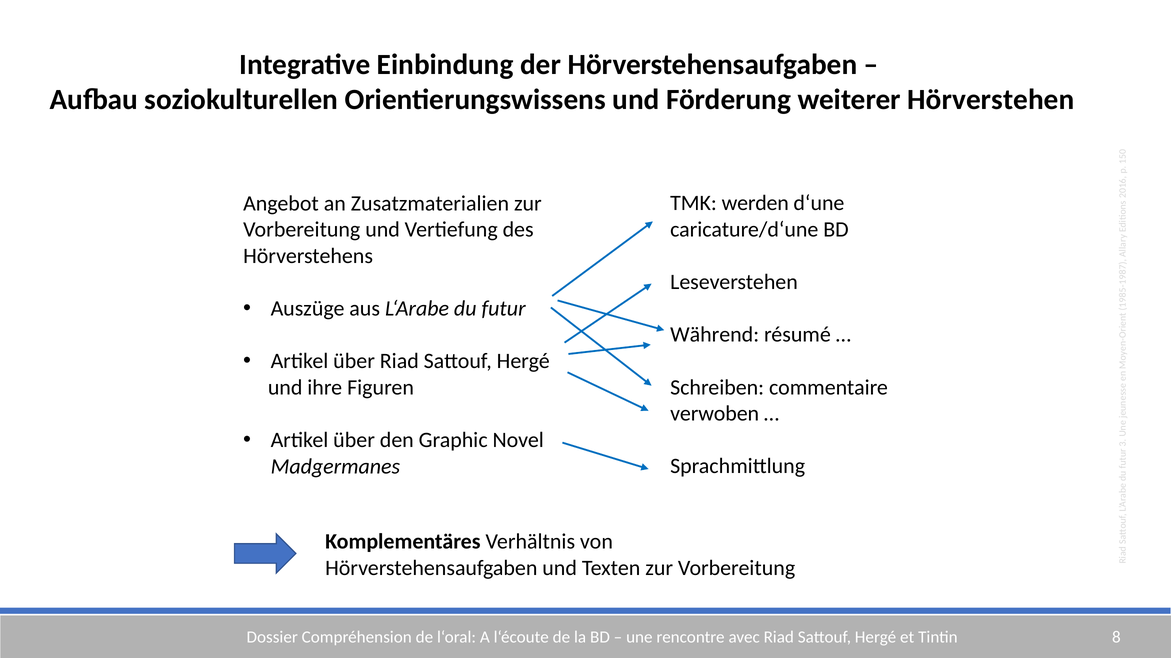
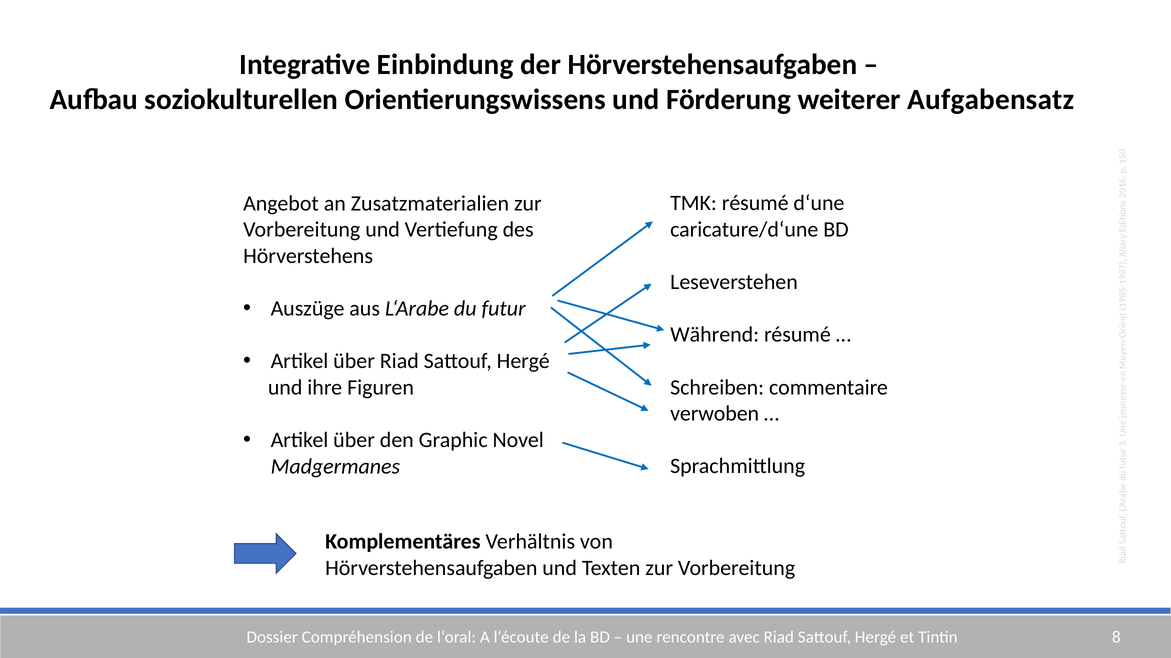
Hörverstehen: Hörverstehen -> Aufgabensatz
TMK werden: werden -> résumé
